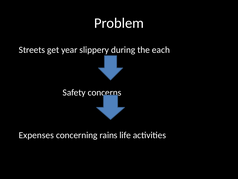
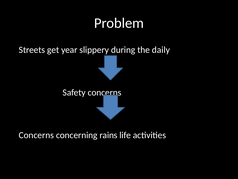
each: each -> daily
Expenses at (36, 135): Expenses -> Concerns
